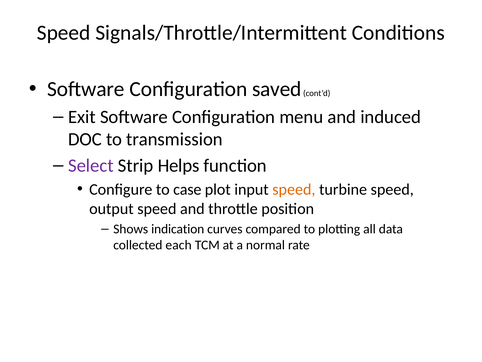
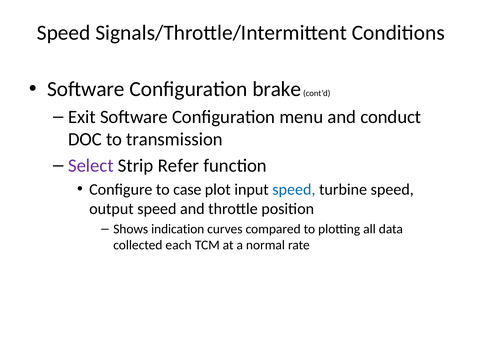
saved: saved -> brake
induced: induced -> conduct
Helps: Helps -> Refer
speed at (294, 189) colour: orange -> blue
